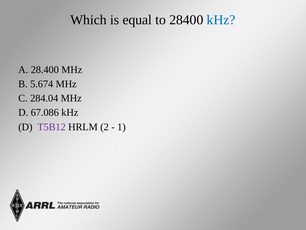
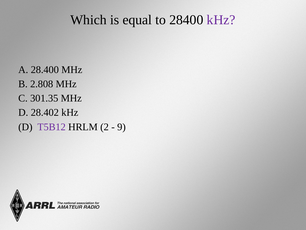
kHz at (221, 20) colour: blue -> purple
5.674: 5.674 -> 2.808
284.04: 284.04 -> 301.35
67.086: 67.086 -> 28.402
1: 1 -> 9
